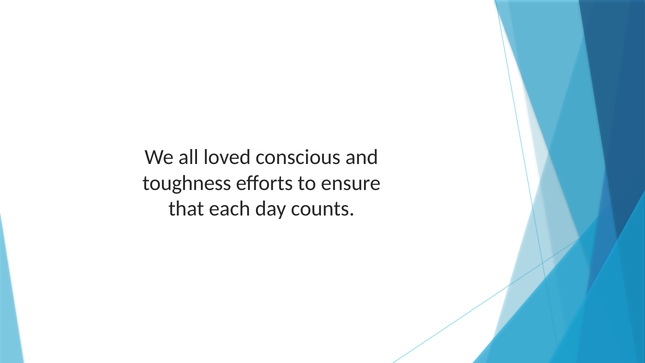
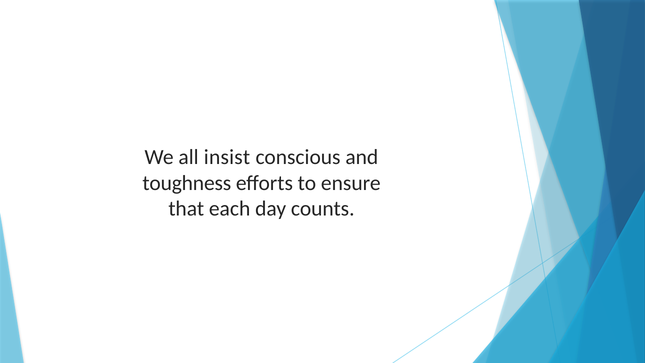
loved: loved -> insist
